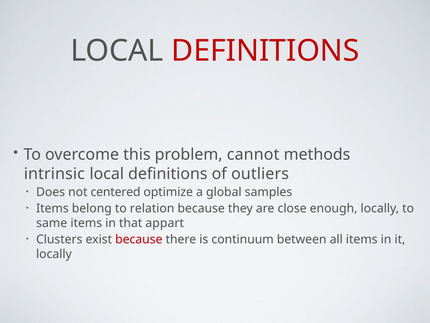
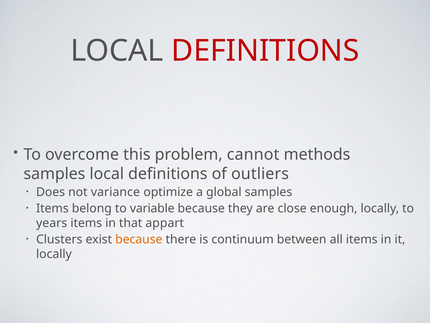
intrinsic at (54, 174): intrinsic -> samples
centered: centered -> variance
relation: relation -> variable
same: same -> years
because at (139, 239) colour: red -> orange
